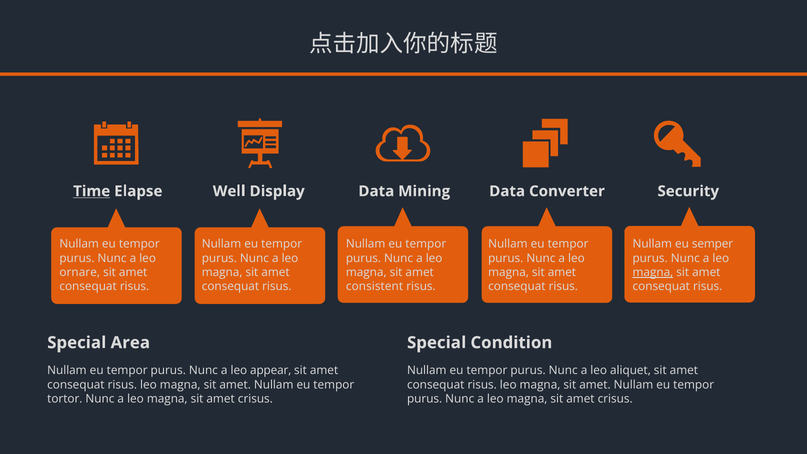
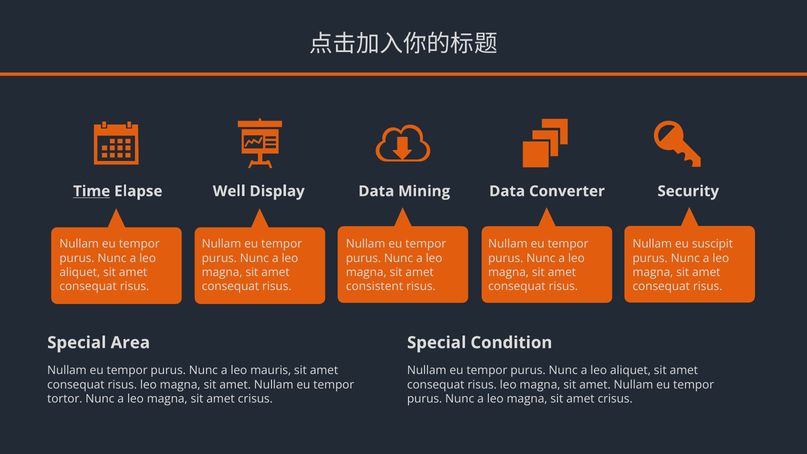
semper: semper -> suscipit
ornare at (80, 272): ornare -> aliquet
magna at (653, 272) underline: present -> none
appear: appear -> mauris
